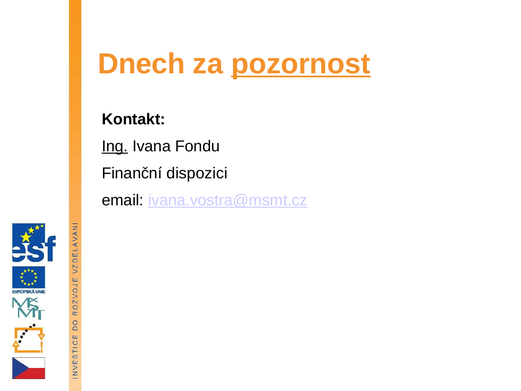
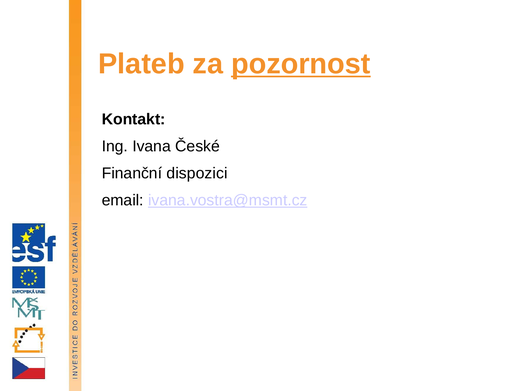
Dnech: Dnech -> Plateb
Ing underline: present -> none
Fondu: Fondu -> České
